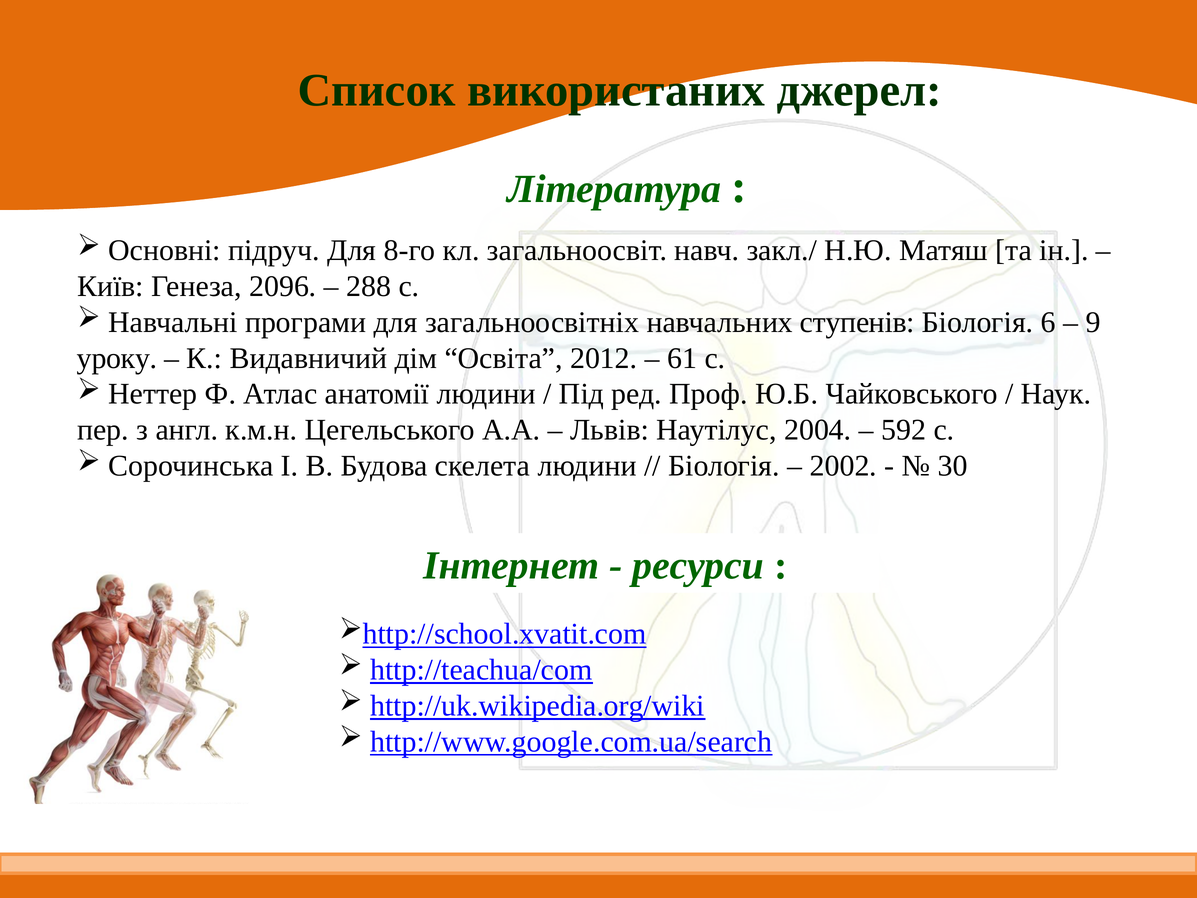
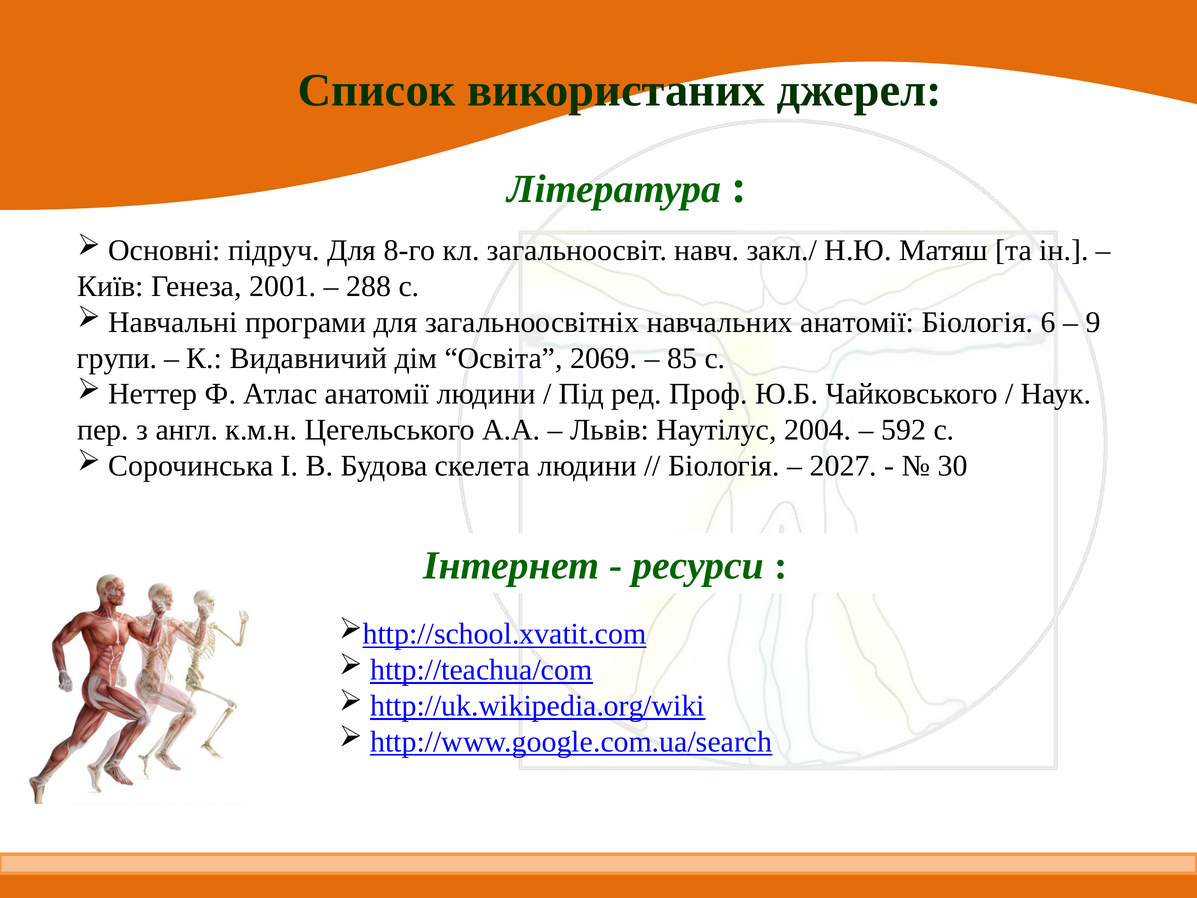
2096: 2096 -> 2001
навчальних ступенів: ступенів -> анатомії
уроку: уроку -> групи
2012: 2012 -> 2069
61: 61 -> 85
2002: 2002 -> 2027
